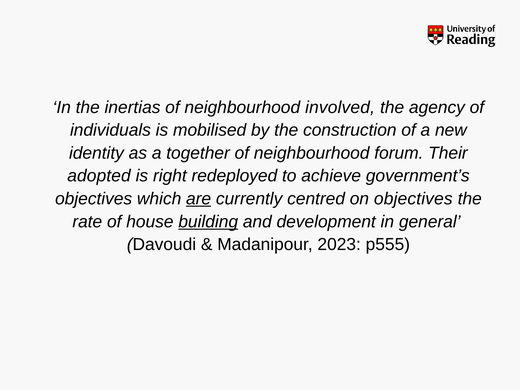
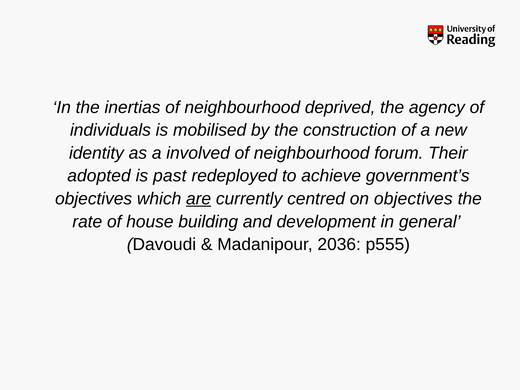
involved: involved -> deprived
together: together -> involved
right: right -> past
building underline: present -> none
2023: 2023 -> 2036
